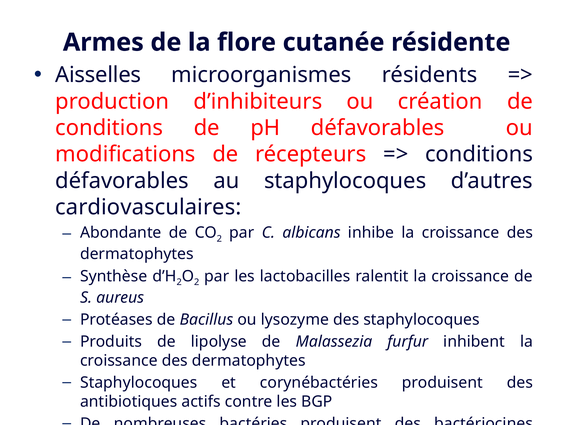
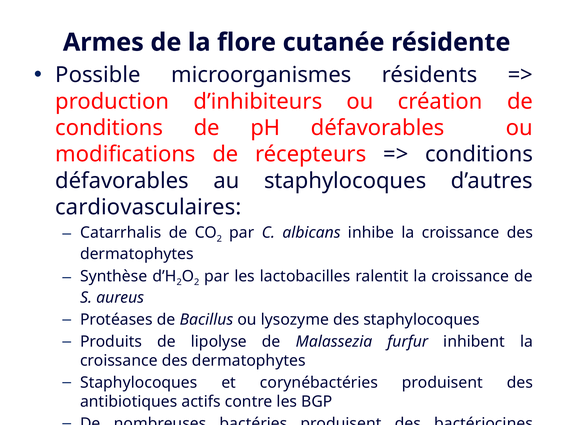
Aisselles: Aisselles -> Possible
Abondante: Abondante -> Catarrhalis
